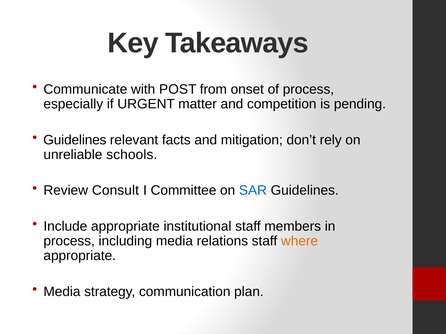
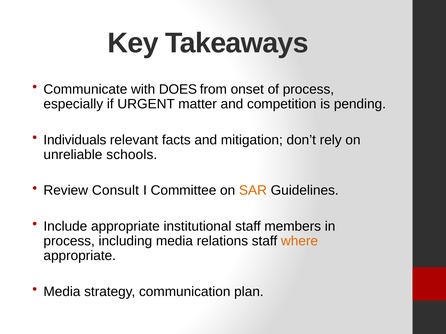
POST: POST -> DOES
Guidelines at (75, 140): Guidelines -> Individuals
SAR colour: blue -> orange
